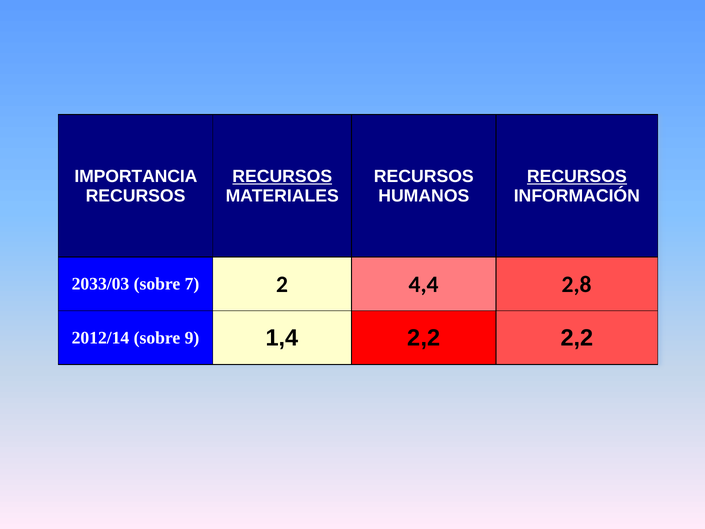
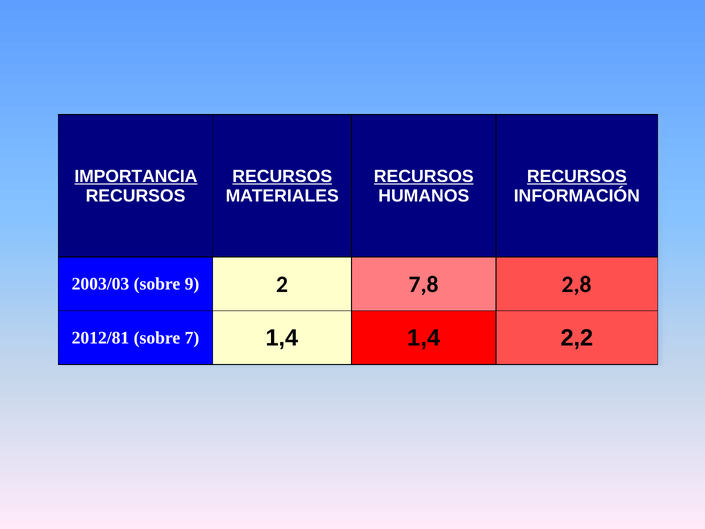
IMPORTANCIA underline: none -> present
RECURSOS at (424, 176) underline: none -> present
2033/03: 2033/03 -> 2003/03
7: 7 -> 9
4,4: 4,4 -> 7,8
2012/14: 2012/14 -> 2012/81
9: 9 -> 7
1,4 2,2: 2,2 -> 1,4
